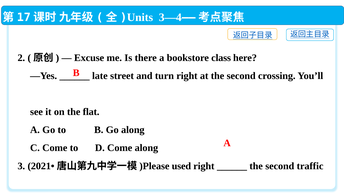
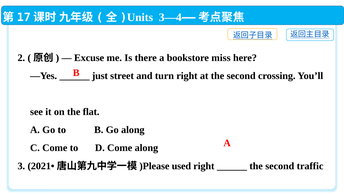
class: class -> miss
late: late -> just
